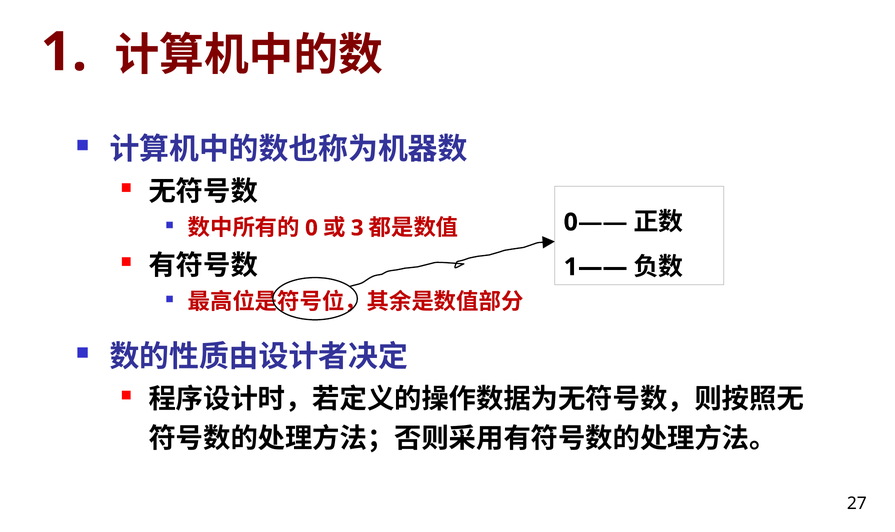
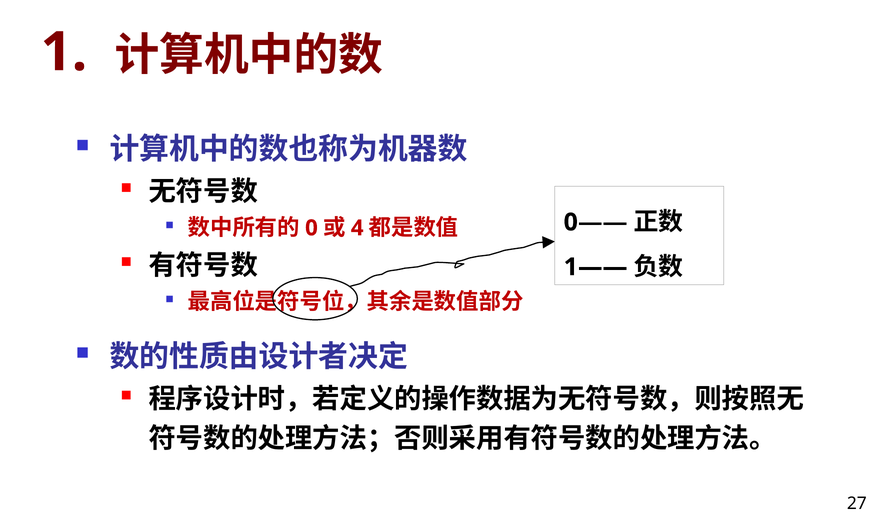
3: 3 -> 4
